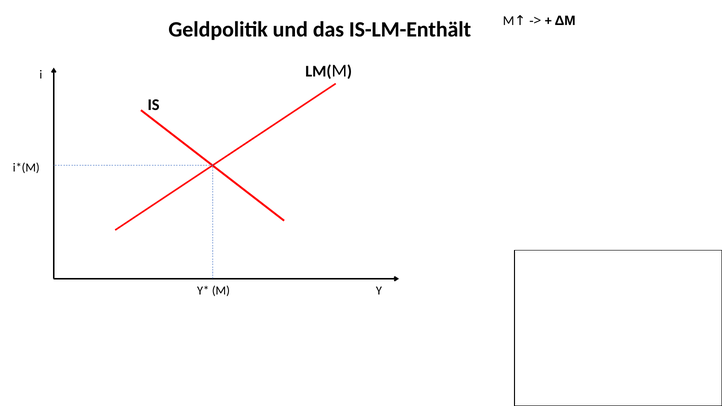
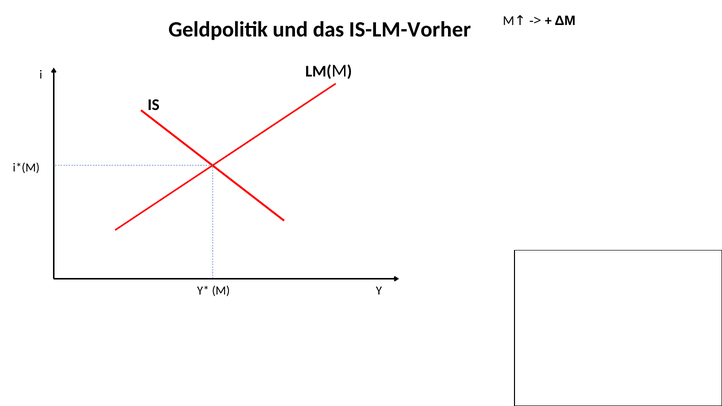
IS-LM-Enthält: IS-LM-Enthält -> IS-LM-Vorher
